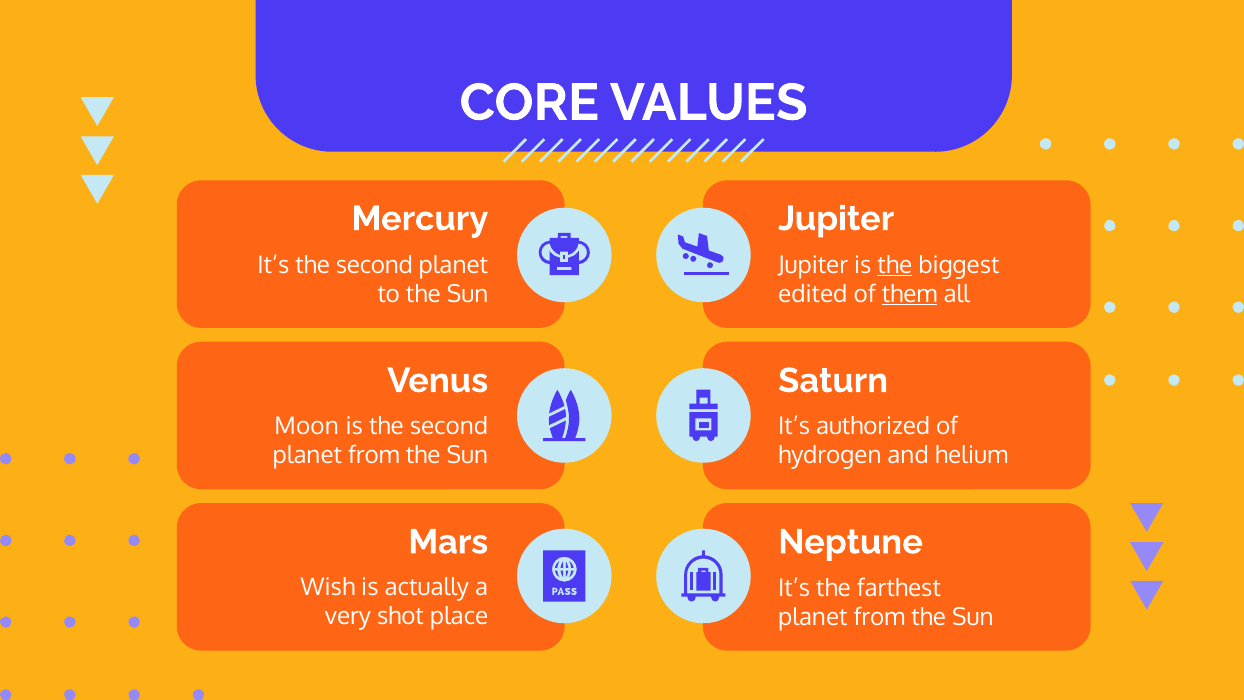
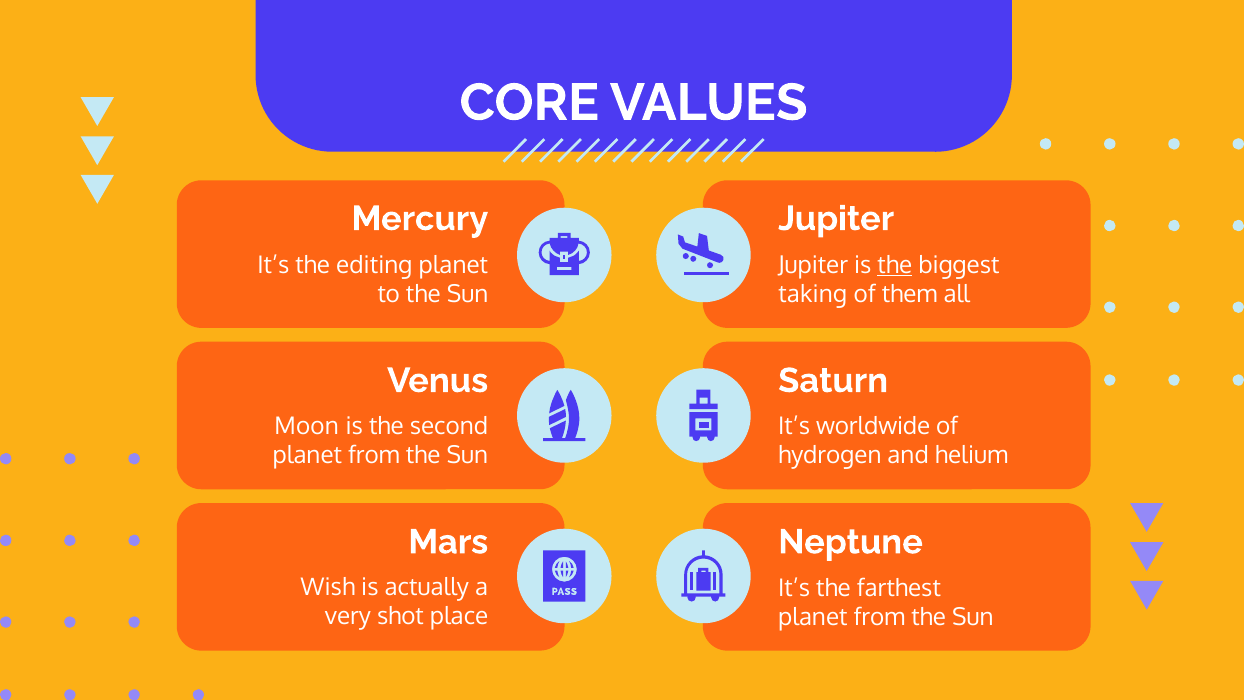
It’s the second: second -> editing
edited: edited -> taking
them underline: present -> none
authorized: authorized -> worldwide
